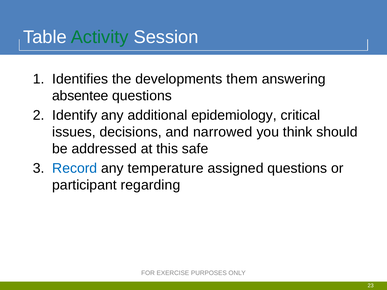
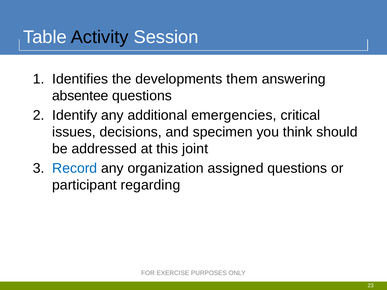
Activity colour: green -> black
epidemiology: epidemiology -> emergencies
narrowed: narrowed -> specimen
safe: safe -> joint
temperature: temperature -> organization
